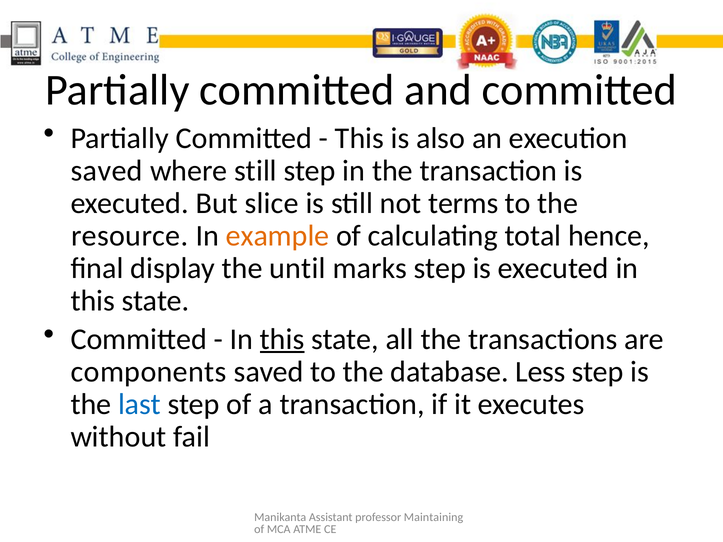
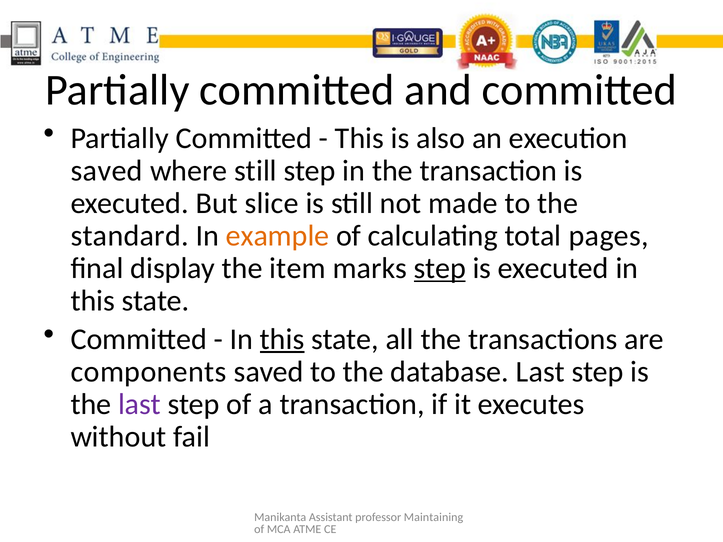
terms: terms -> made
resource: resource -> standard
hence: hence -> pages
until: until -> item
step at (440, 268) underline: none -> present
database Less: Less -> Last
last at (140, 404) colour: blue -> purple
